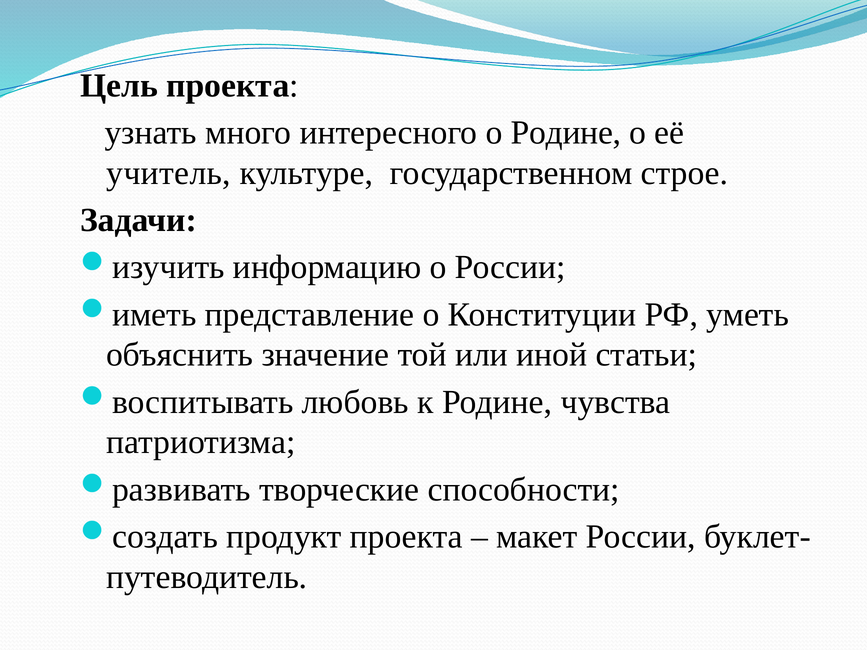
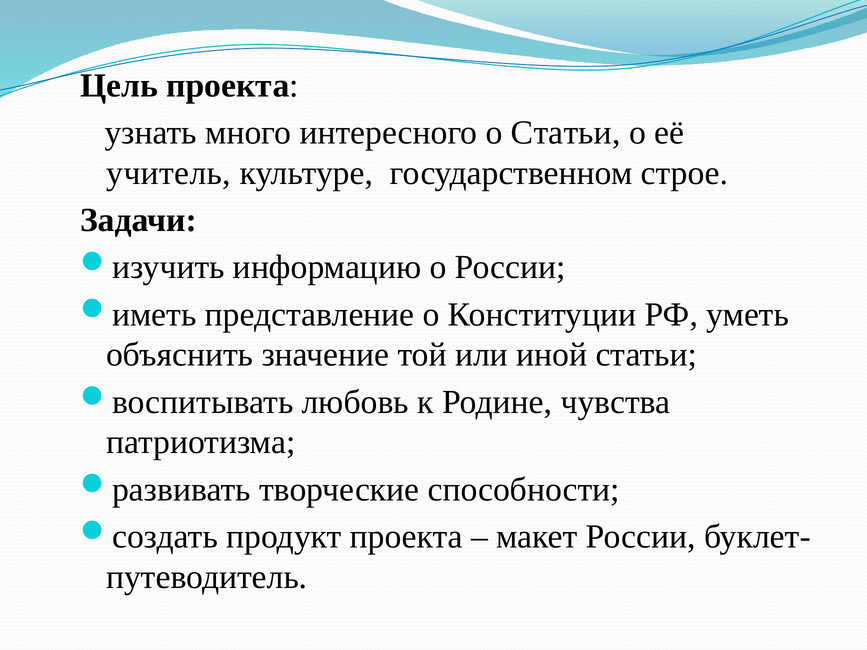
о Родине: Родине -> Статьи
